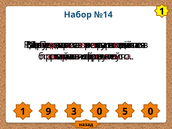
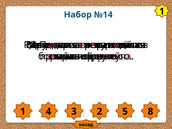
9: 9 -> 4
3 0: 0 -> 2
5 0: 0 -> 8
